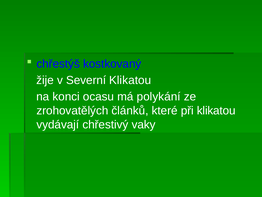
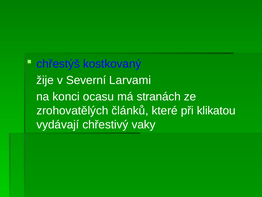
Severní Klikatou: Klikatou -> Larvami
polykání: polykání -> stranách
